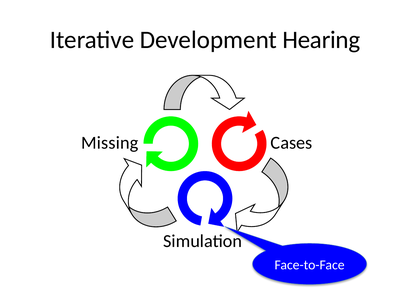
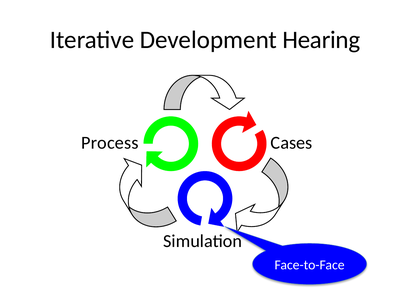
Missing: Missing -> Process
